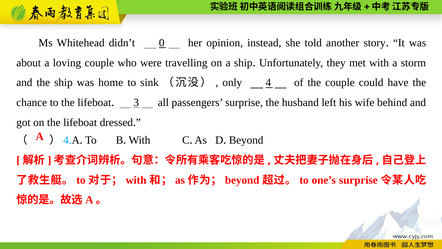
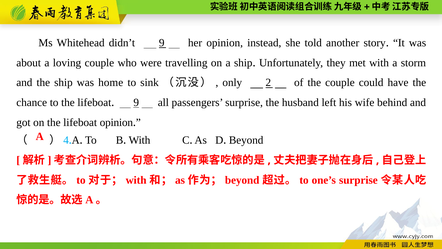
didn’t 0: 0 -> 9
4: 4 -> 2
3 at (136, 102): 3 -> 9
lifeboat dressed: dressed -> opinion
